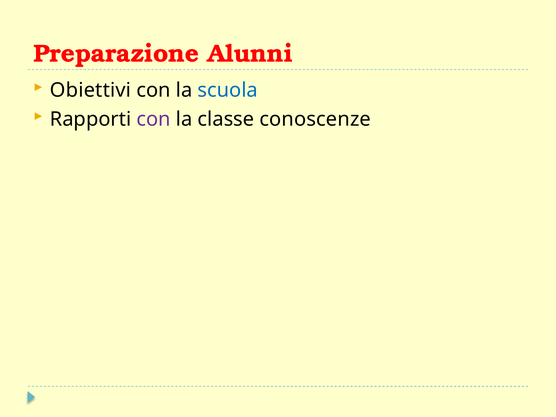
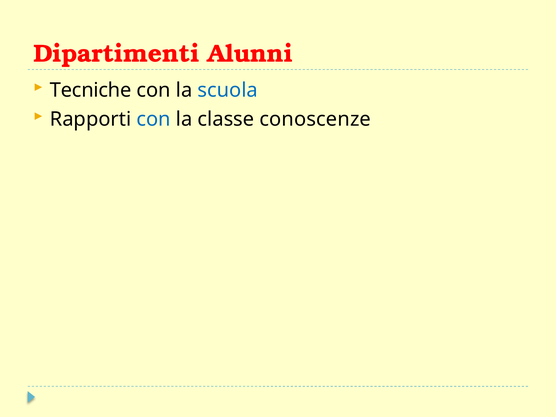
Preparazione: Preparazione -> Dipartimenti
Obiettivi: Obiettivi -> Tecniche
con at (154, 119) colour: purple -> blue
